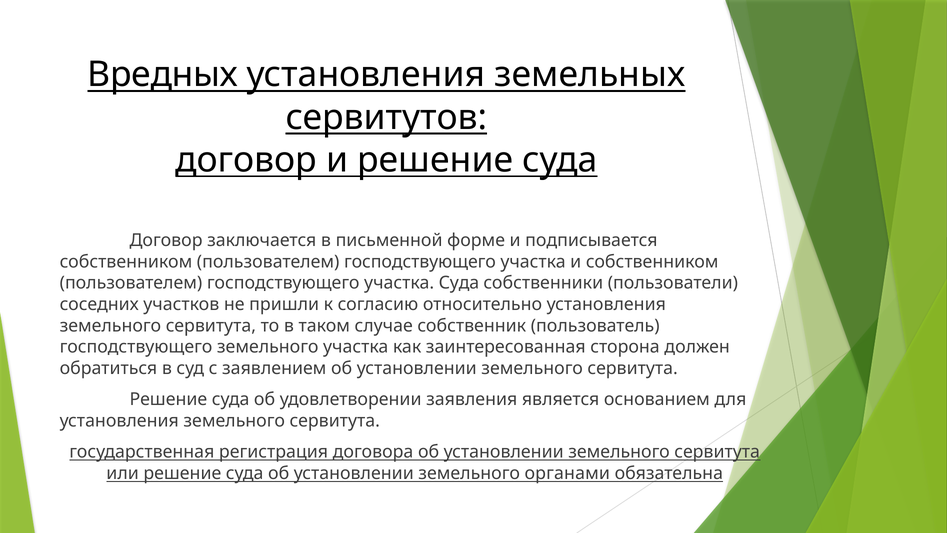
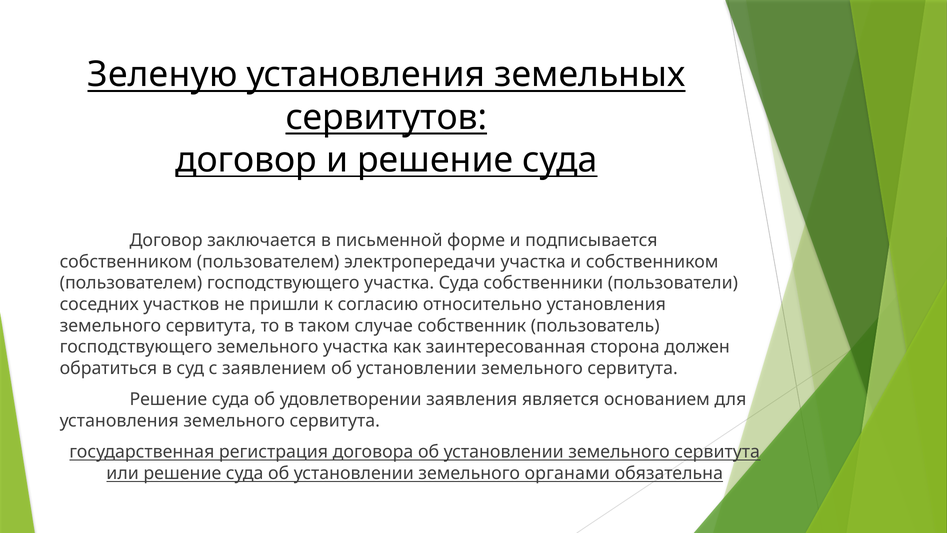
Вредных: Вредных -> Зеленую
господствующего at (420, 262): господствующего -> электропередачи
